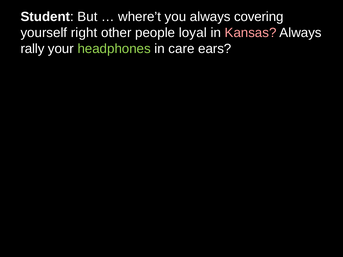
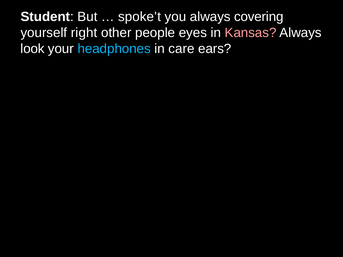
where’t: where’t -> spoke’t
loyal: loyal -> eyes
rally: rally -> look
headphones colour: light green -> light blue
